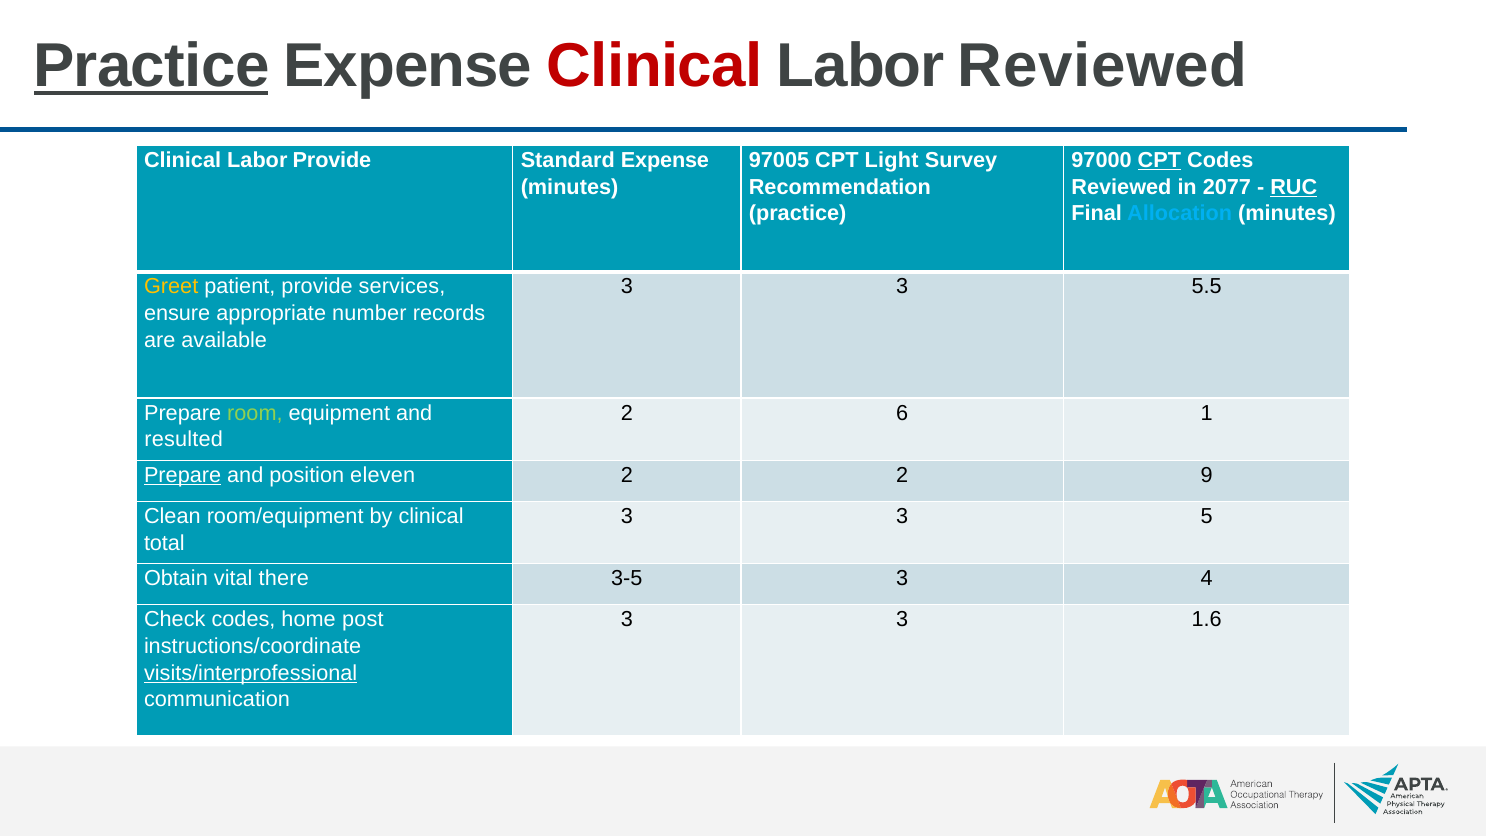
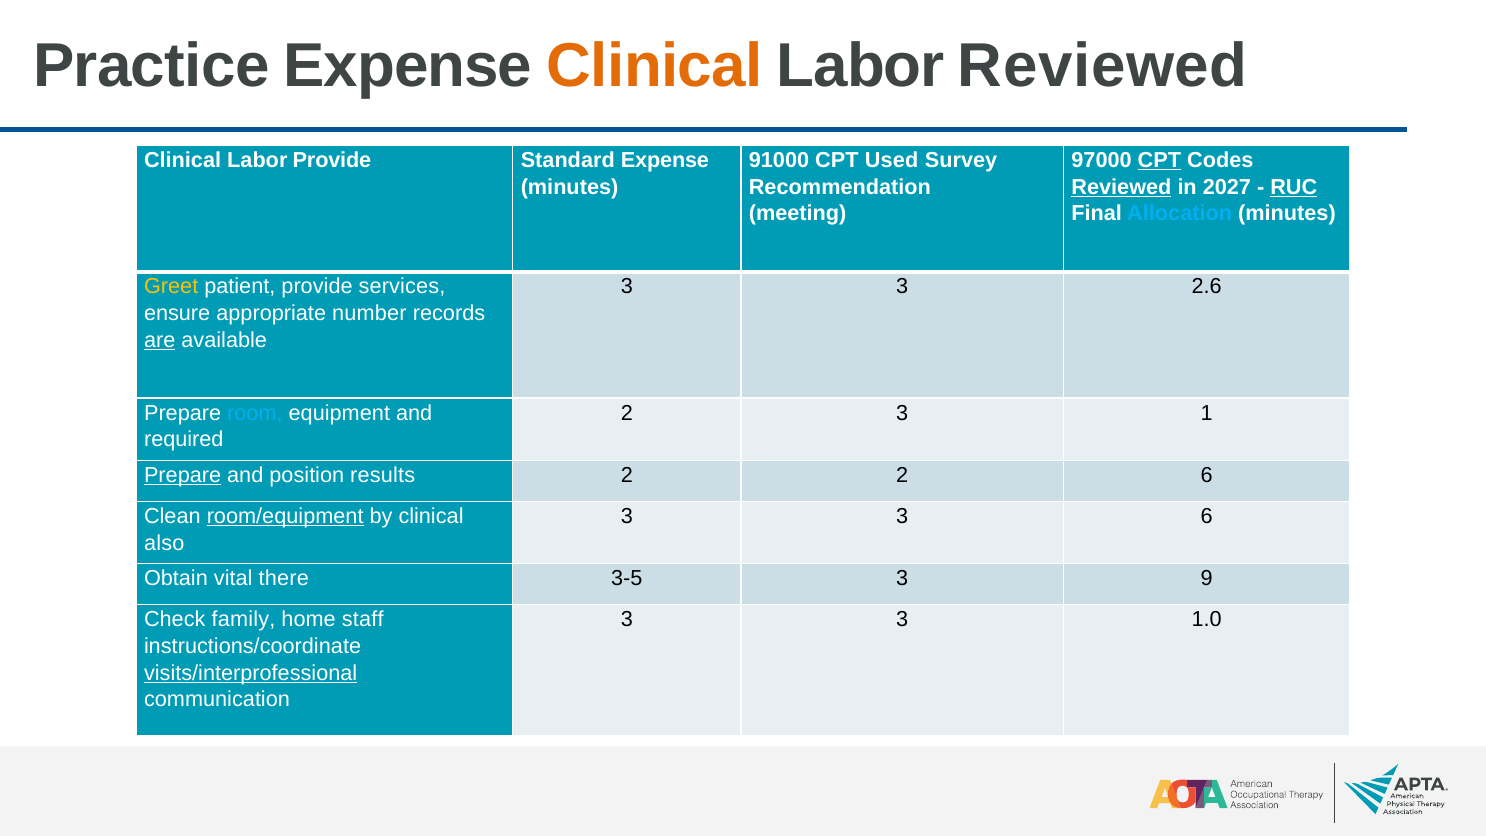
Practice at (151, 66) underline: present -> none
Clinical at (655, 66) colour: red -> orange
97005: 97005 -> 91000
Light: Light -> Used
Reviewed at (1121, 187) underline: none -> present
2077: 2077 -> 2027
practice at (798, 214): practice -> meeting
5.5: 5.5 -> 2.6
are underline: none -> present
room colour: light green -> light blue
2 6: 6 -> 3
resulted: resulted -> required
eleven: eleven -> results
2 9: 9 -> 6
room/equipment underline: none -> present
3 5: 5 -> 6
total: total -> also
4: 4 -> 9
Check codes: codes -> family
post: post -> staff
1.6: 1.6 -> 1.0
